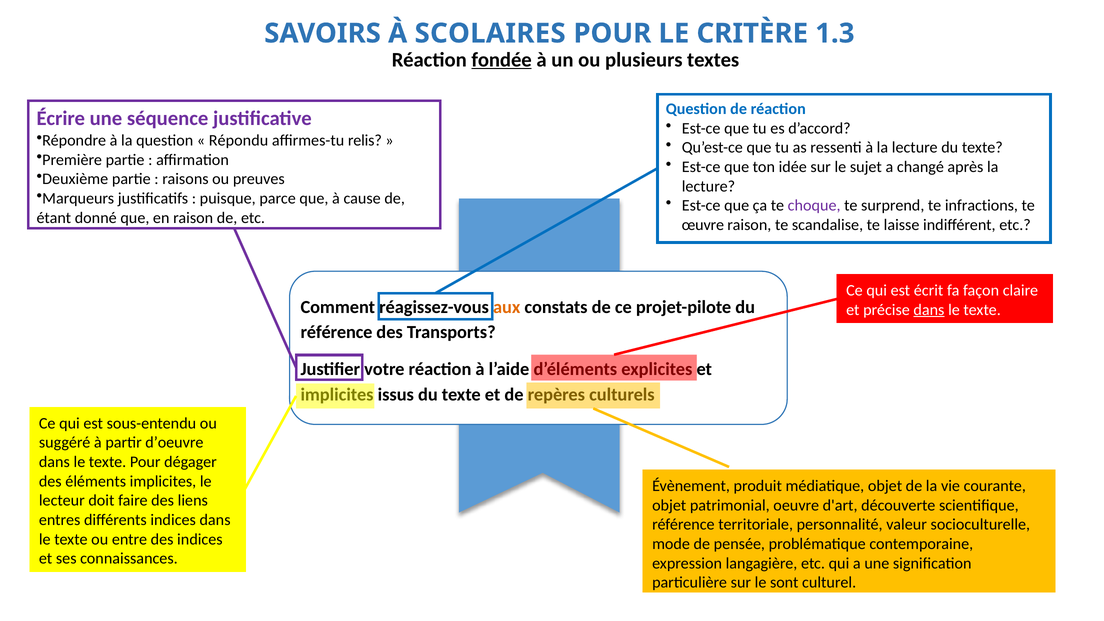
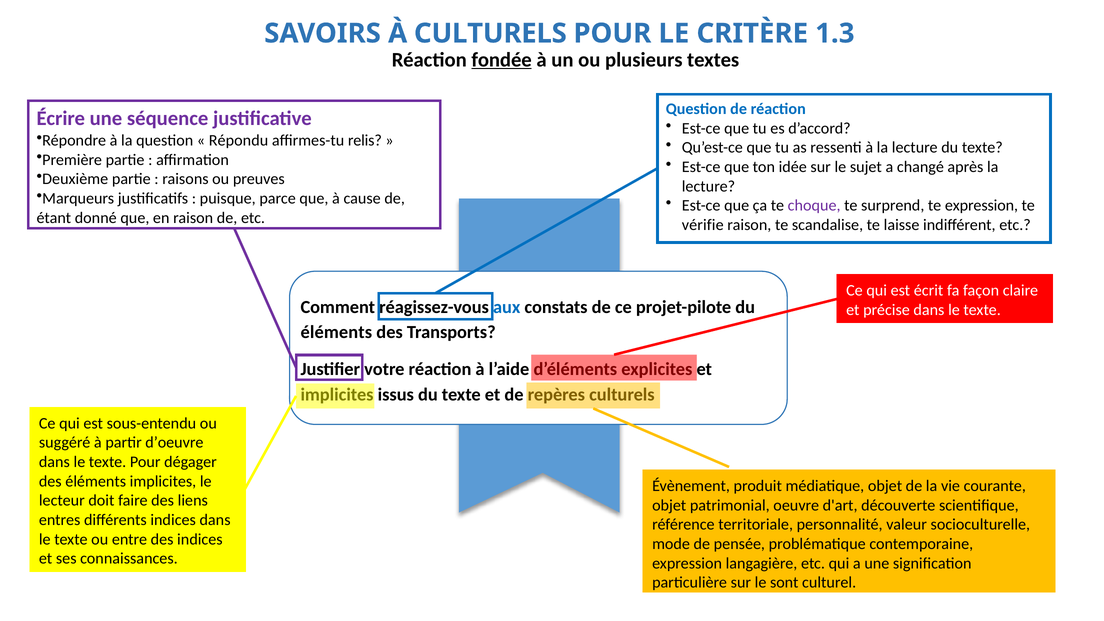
À SCOLAIRES: SCOLAIRES -> CULTURELS
te infractions: infractions -> expression
œuvre: œuvre -> vérifie
aux colour: orange -> blue
dans at (929, 310) underline: present -> none
référence at (336, 332): référence -> éléments
